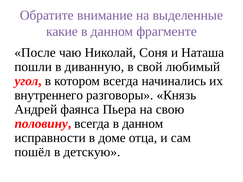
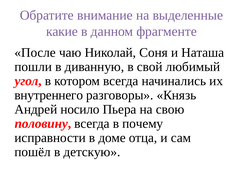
фаянса: фаянса -> носило
всегда в данном: данном -> почему
